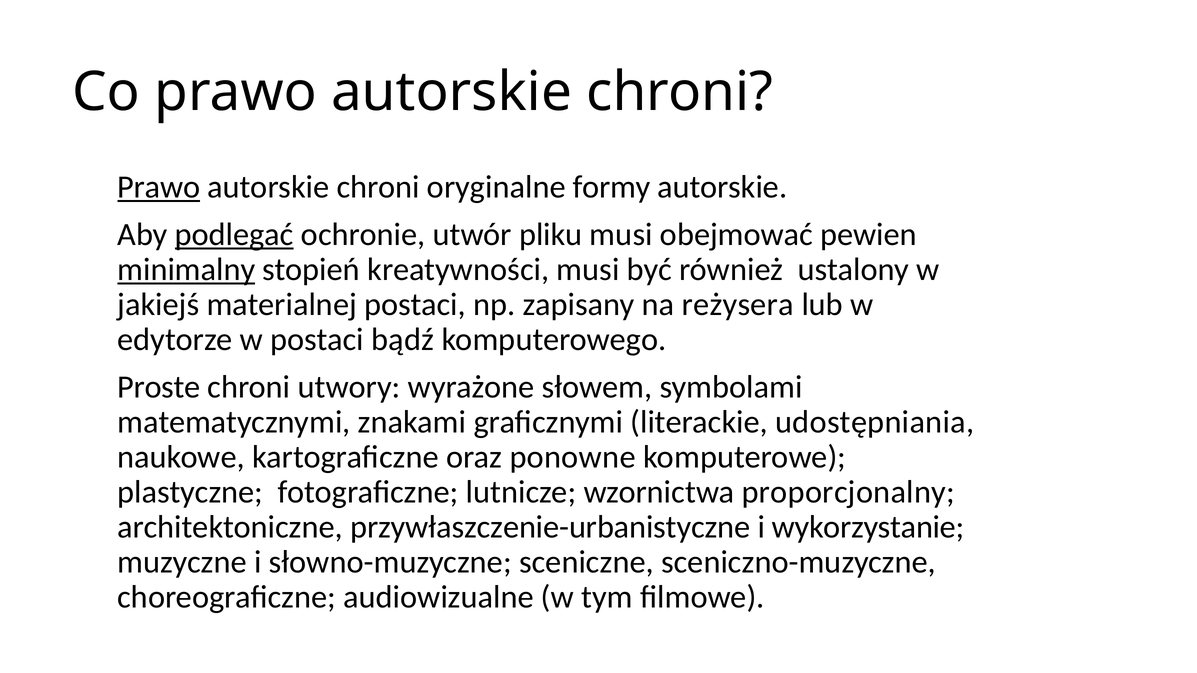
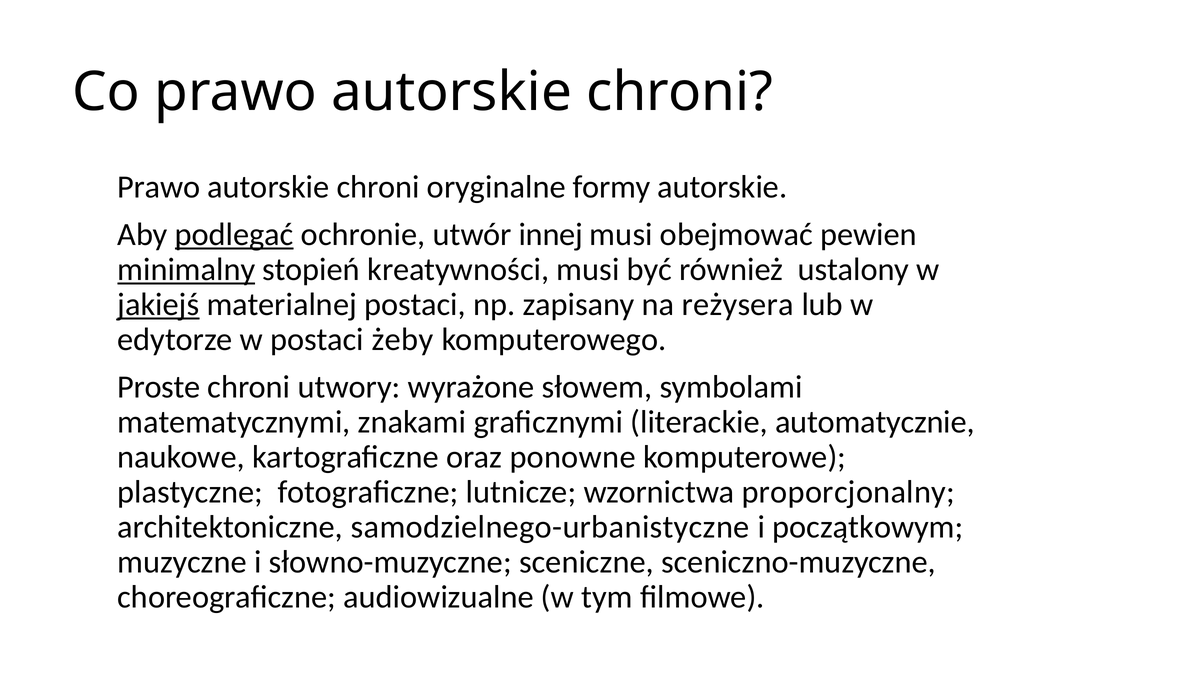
Prawo at (159, 187) underline: present -> none
pliku: pliku -> innej
jakiejś underline: none -> present
bądź: bądź -> żeby
udostępniania: udostępniania -> automatycznie
przywłaszczenie-urbanistyczne: przywłaszczenie-urbanistyczne -> samodzielnego-urbanistyczne
wykorzystanie: wykorzystanie -> początkowym
